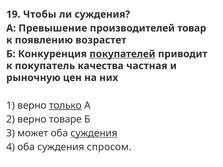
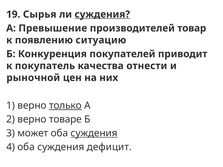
Чтобы: Чтобы -> Сырья
суждения at (102, 14) underline: none -> present
возрастет: возрастет -> ситуацию
покупателей underline: present -> none
частная: частная -> отнести
рыночную: рыночную -> рыночной
спросом: спросом -> дефицит
